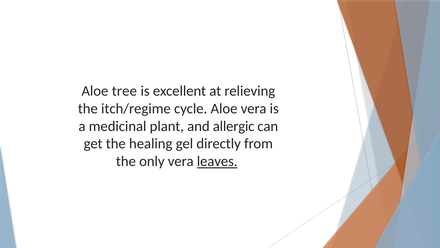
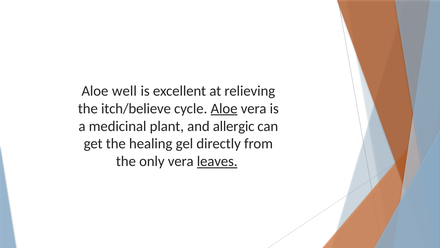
tree: tree -> well
itch/regime: itch/regime -> itch/believe
Aloe at (224, 108) underline: none -> present
